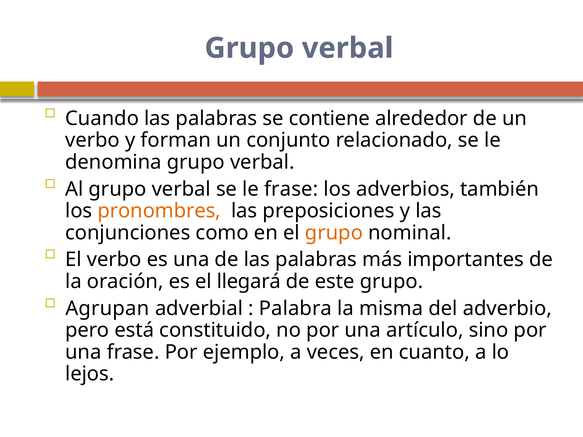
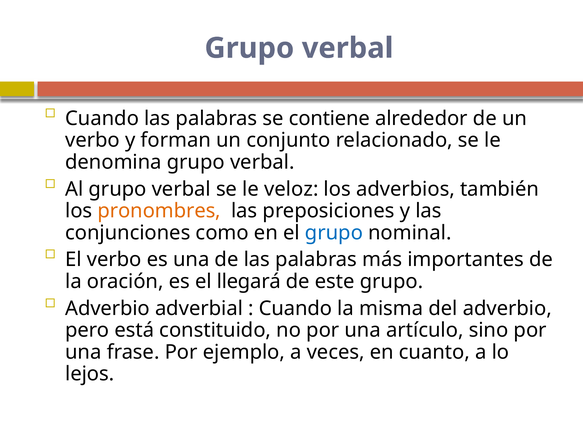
le frase: frase -> veloz
grupo at (334, 233) colour: orange -> blue
Agrupan at (107, 309): Agrupan -> Adverbio
Palabra at (295, 309): Palabra -> Cuando
